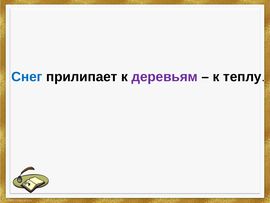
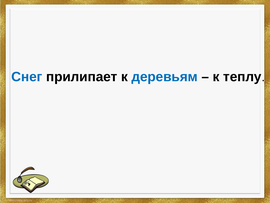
деревьям colour: purple -> blue
